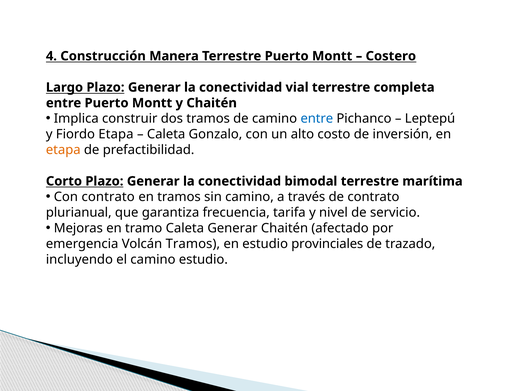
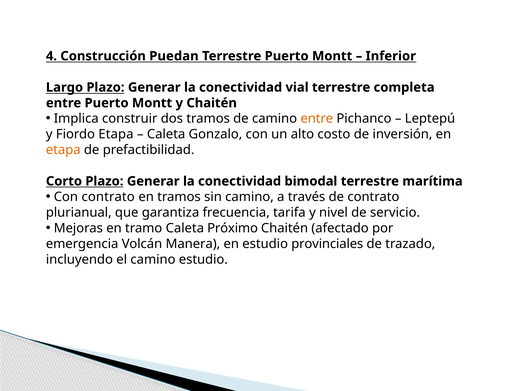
Manera: Manera -> Puedan
Costero: Costero -> Inferior
entre at (317, 119) colour: blue -> orange
Caleta Generar: Generar -> Próximo
Volcán Tramos: Tramos -> Manera
